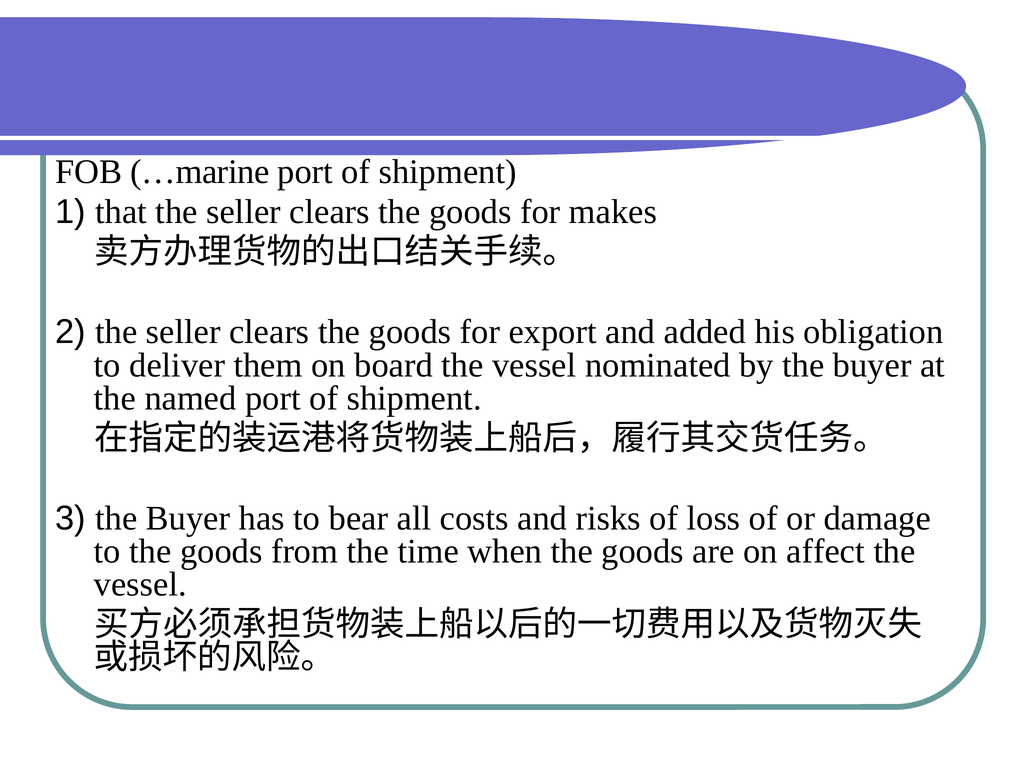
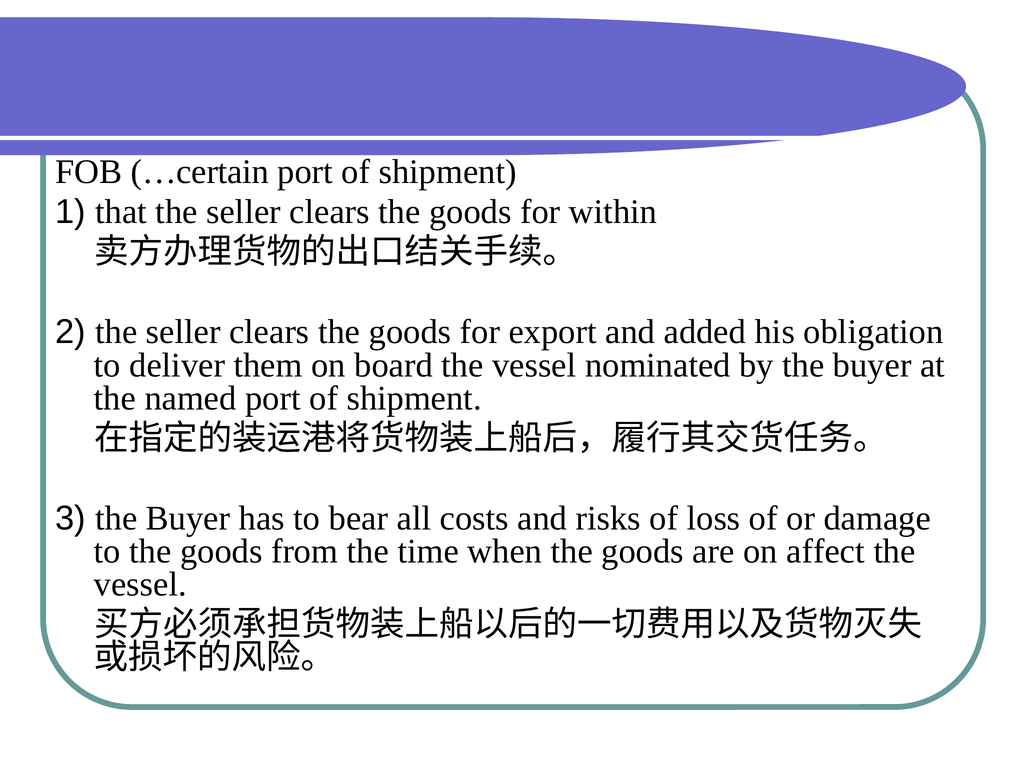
…marine: …marine -> …certain
makes: makes -> within
